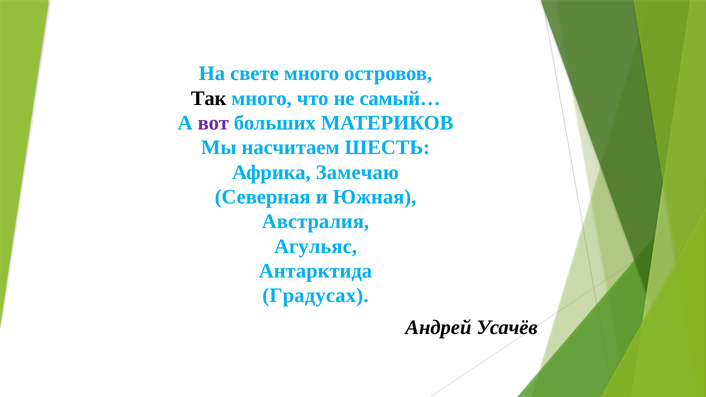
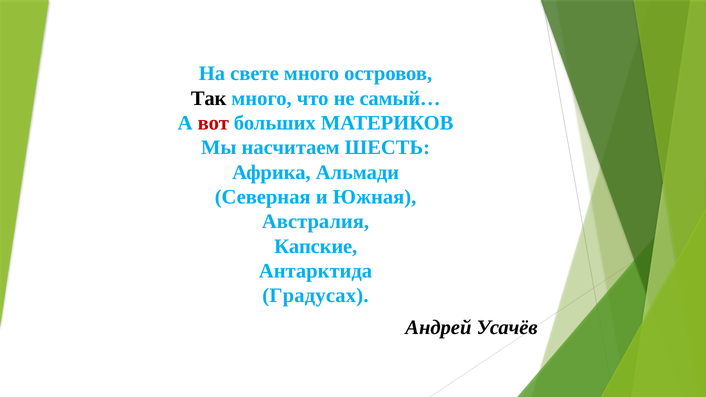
вот colour: purple -> red
Замечаю: Замечаю -> Альмади
Агульяс: Агульяс -> Капские
